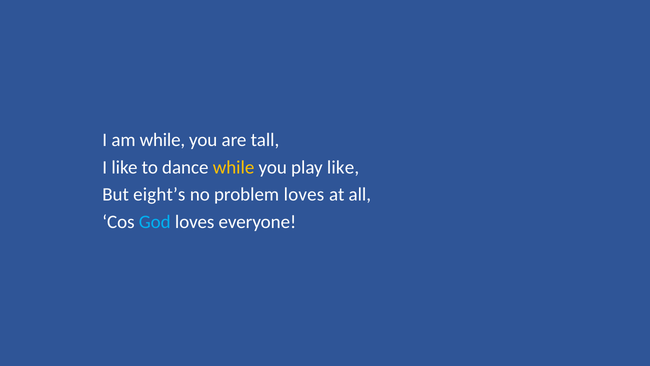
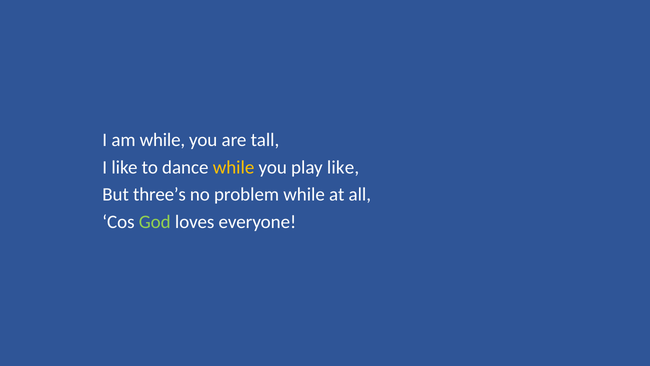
eight’s: eight’s -> three’s
problem loves: loves -> while
God colour: light blue -> light green
